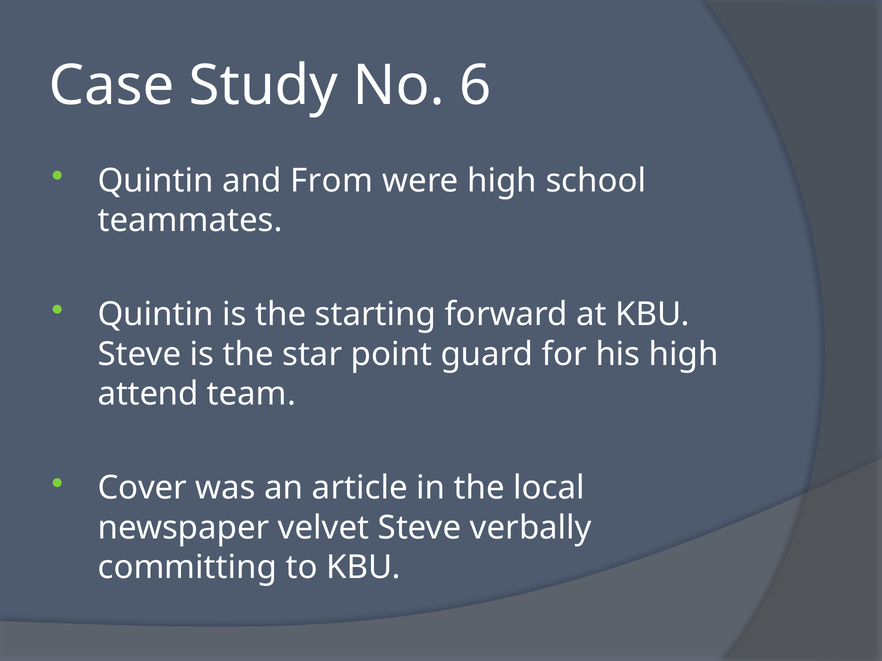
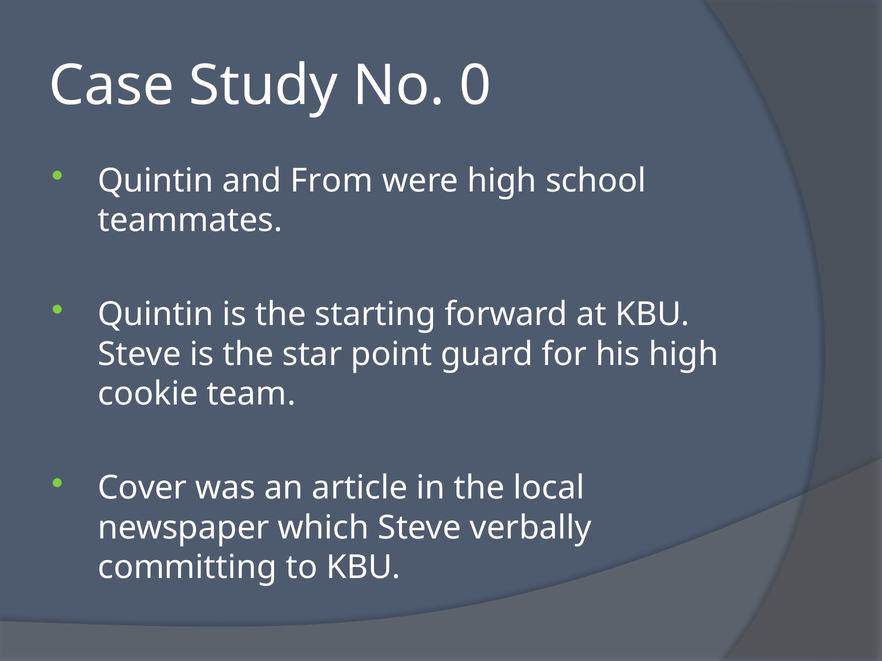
6: 6 -> 0
attend: attend -> cookie
velvet: velvet -> which
